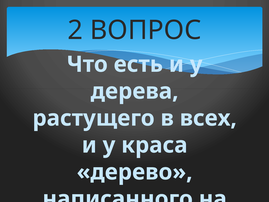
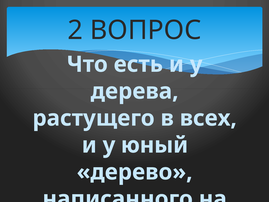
краса: краса -> юный
